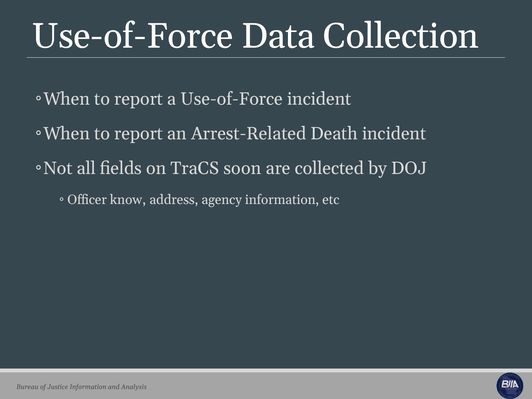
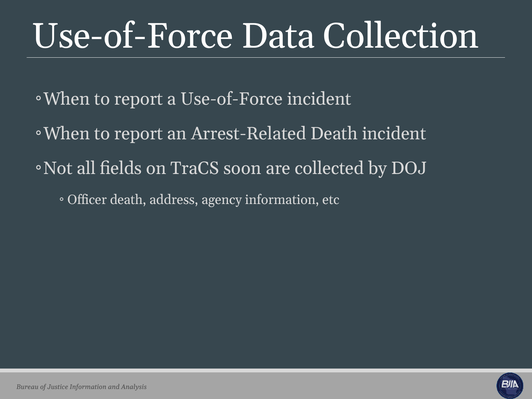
Officer know: know -> death
